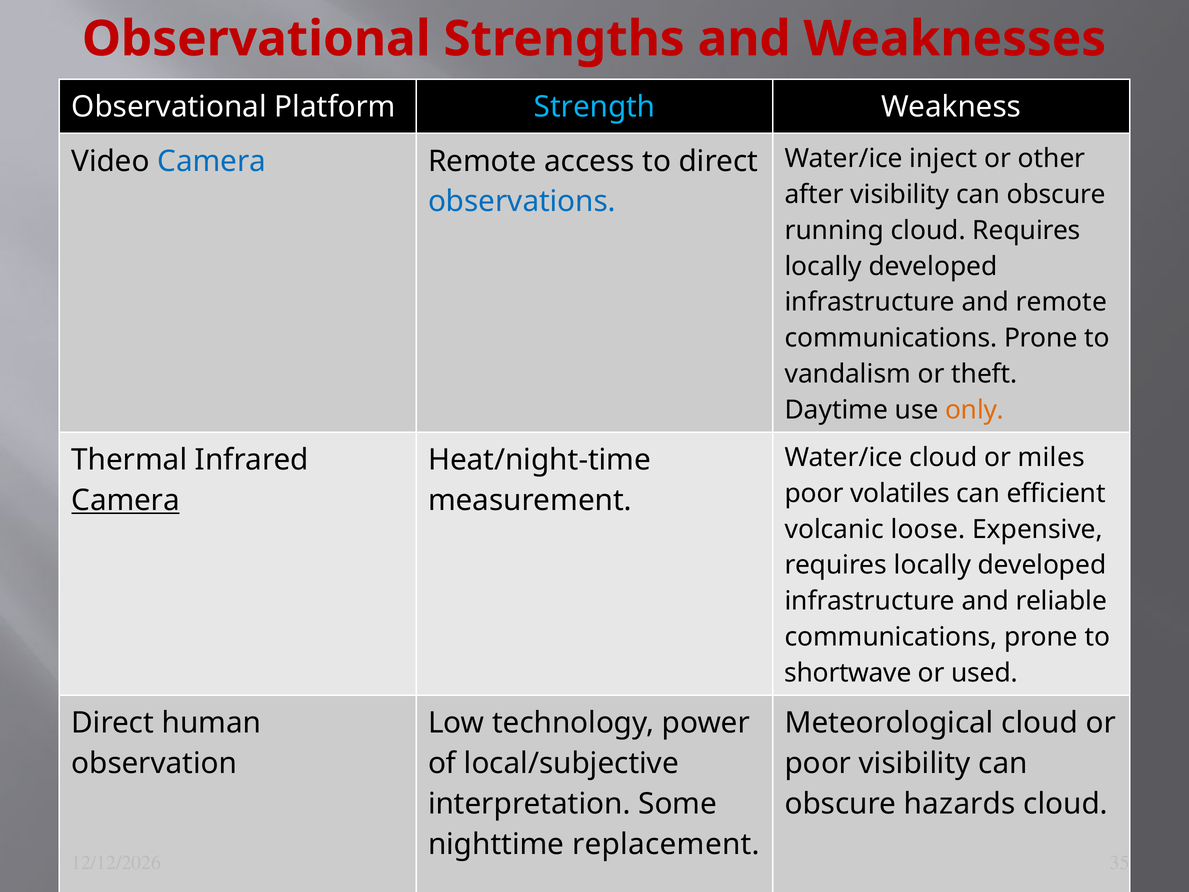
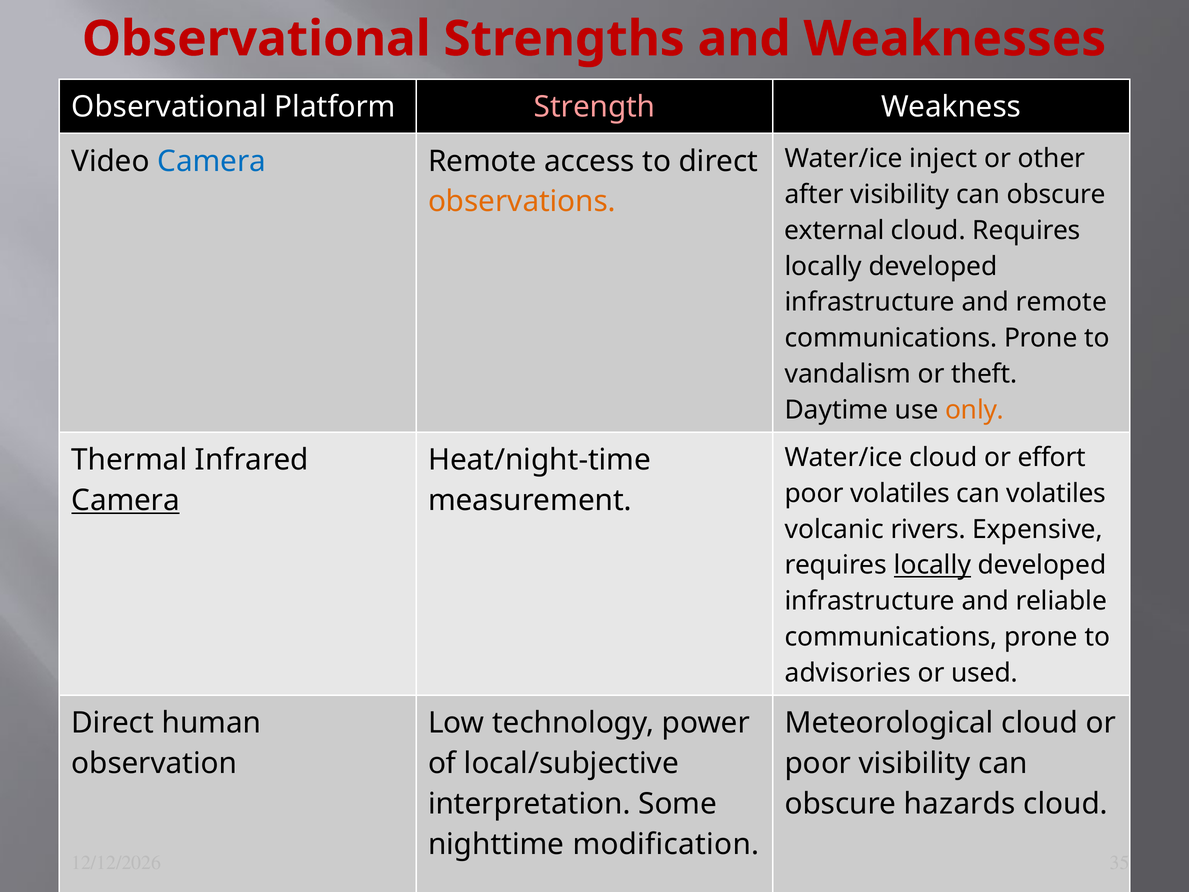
Strength colour: light blue -> pink
observations colour: blue -> orange
running: running -> external
miles: miles -> effort
can efficient: efficient -> volatiles
loose: loose -> rivers
locally at (932, 565) underline: none -> present
shortwave: shortwave -> advisories
replacement: replacement -> modification
